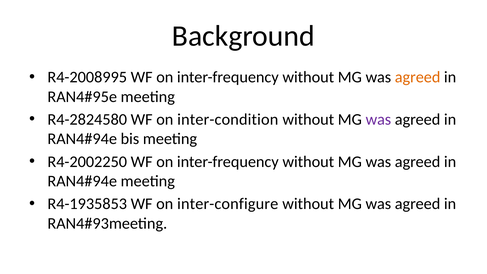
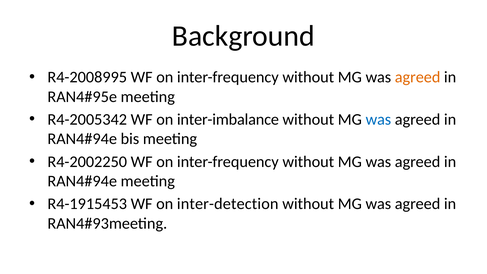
R4-2824580: R4-2824580 -> R4-2005342
inter-condition: inter-condition -> inter-imbalance
was at (378, 119) colour: purple -> blue
R4-1935853: R4-1935853 -> R4-1915453
inter-configure: inter-configure -> inter-detection
